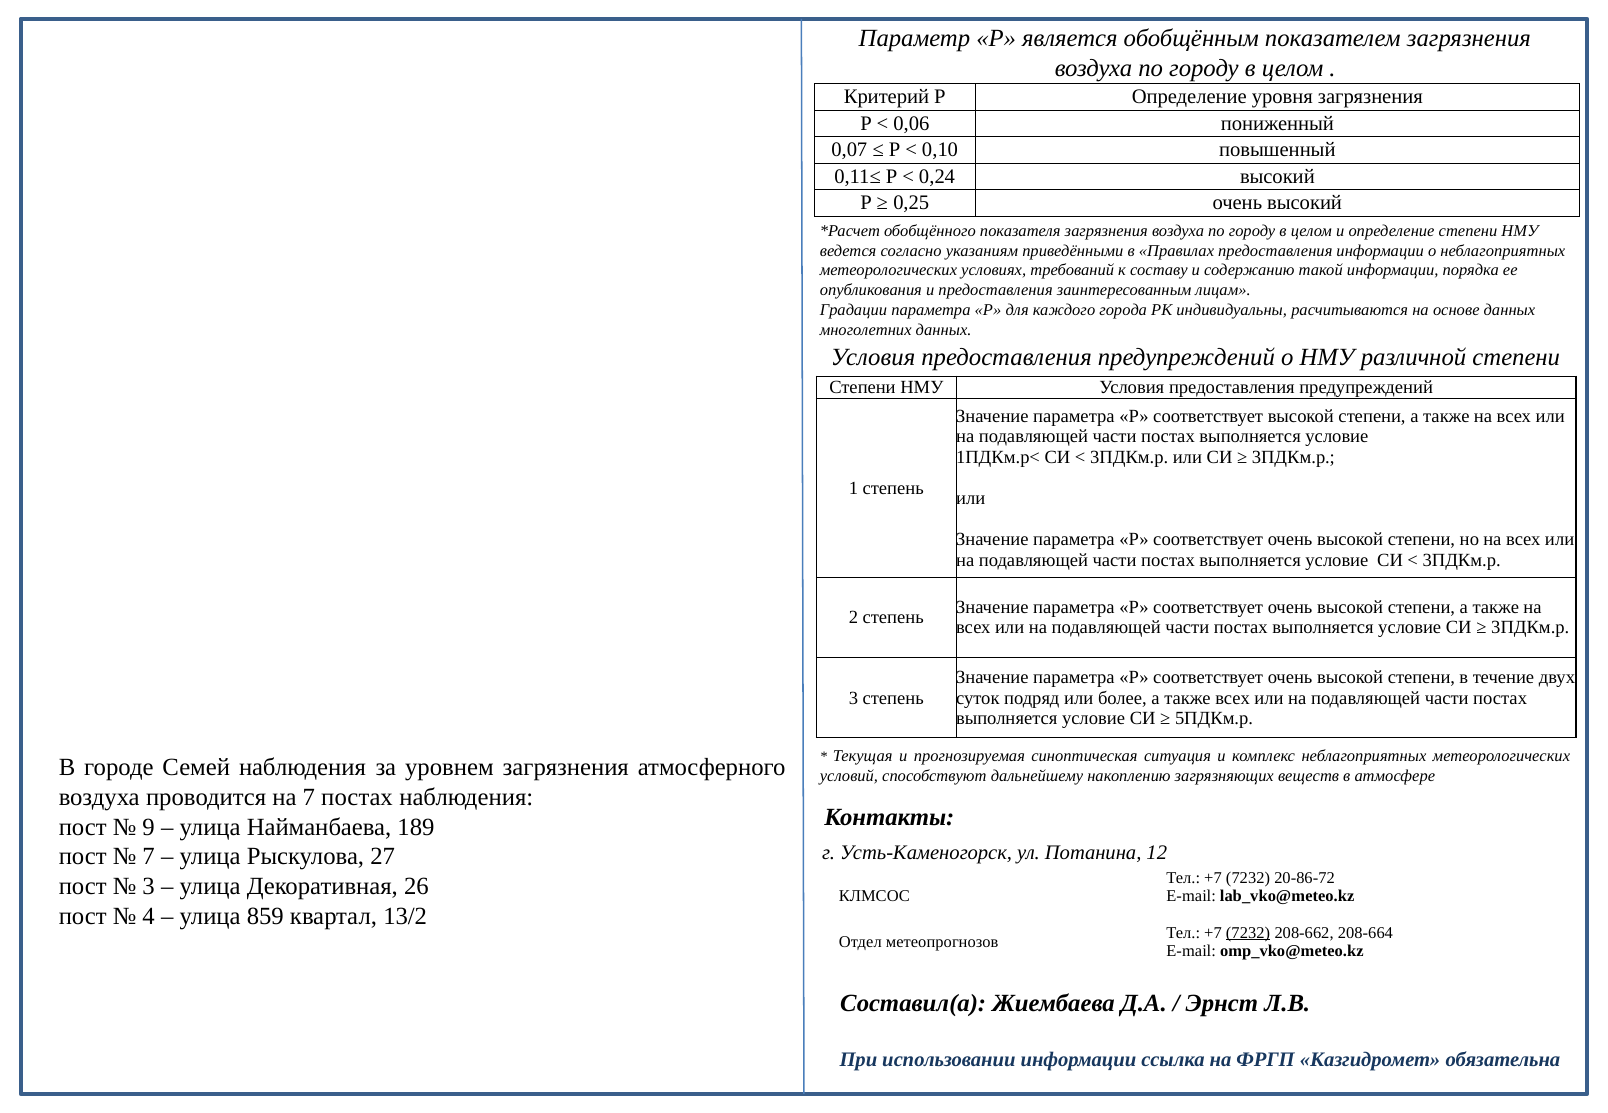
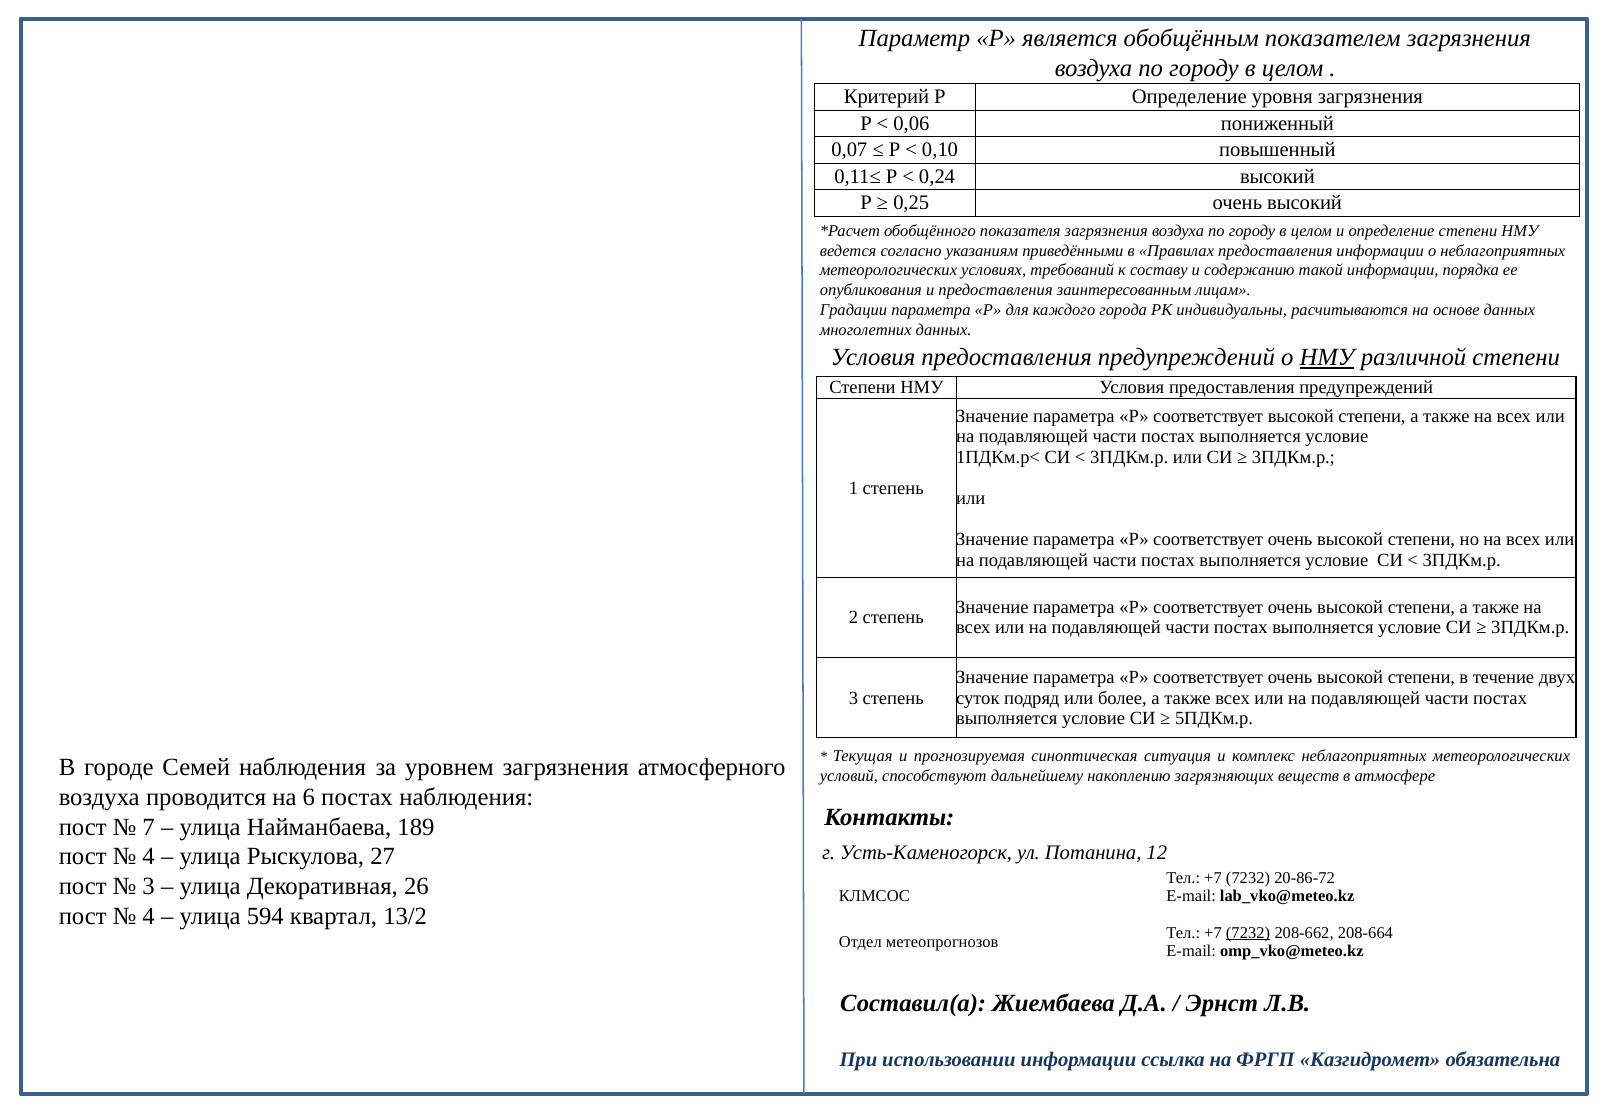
НМУ at (1327, 358) underline: none -> present
на 7: 7 -> 6
9: 9 -> 7
7 at (149, 857): 7 -> 4
859: 859 -> 594
